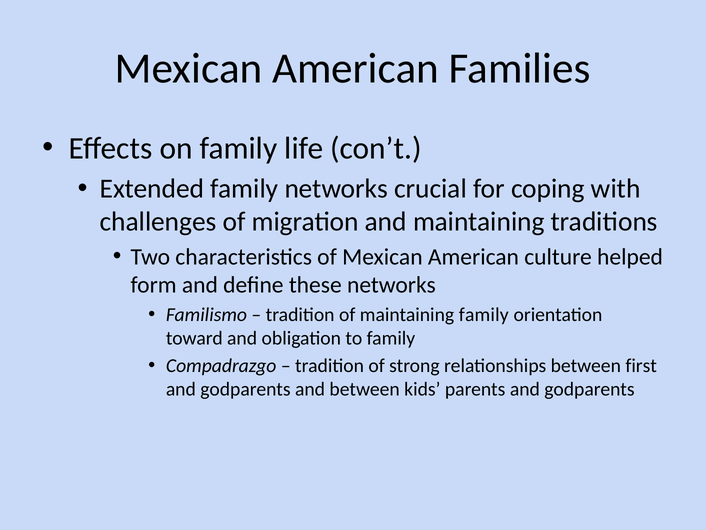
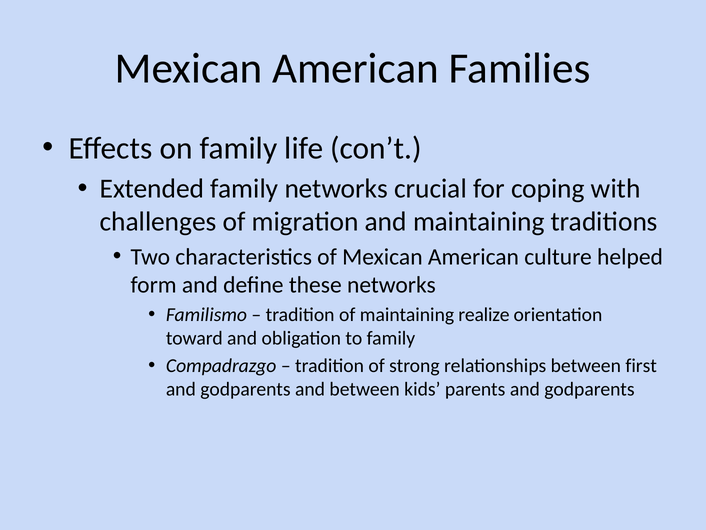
maintaining family: family -> realize
